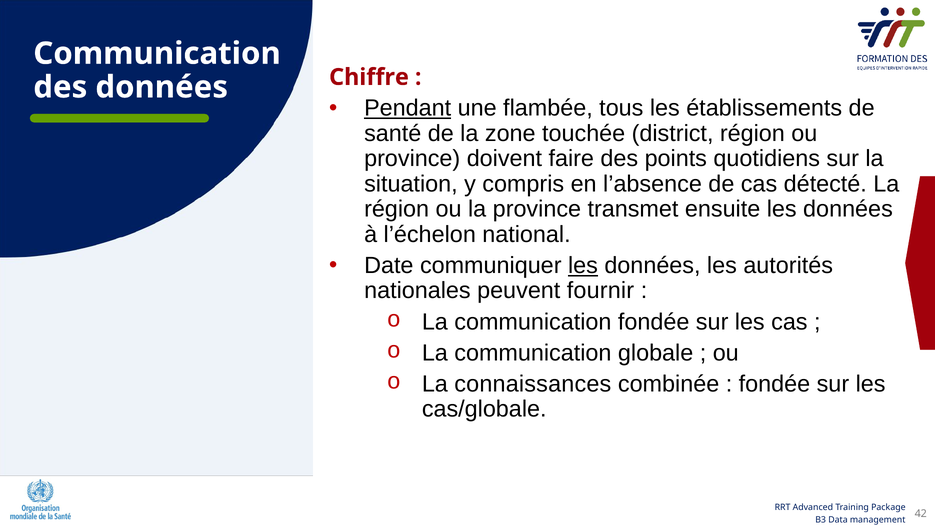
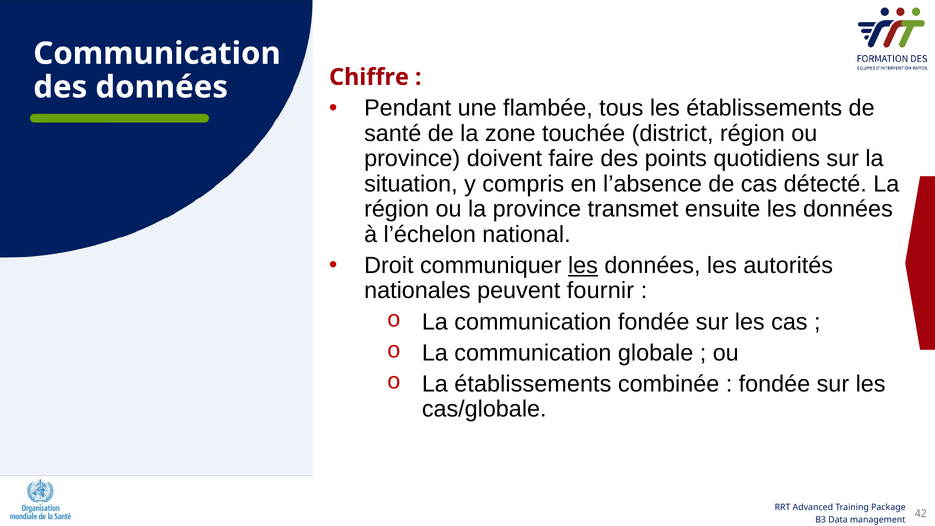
Pendant underline: present -> none
Date: Date -> Droit
La connaissances: connaissances -> établissements
